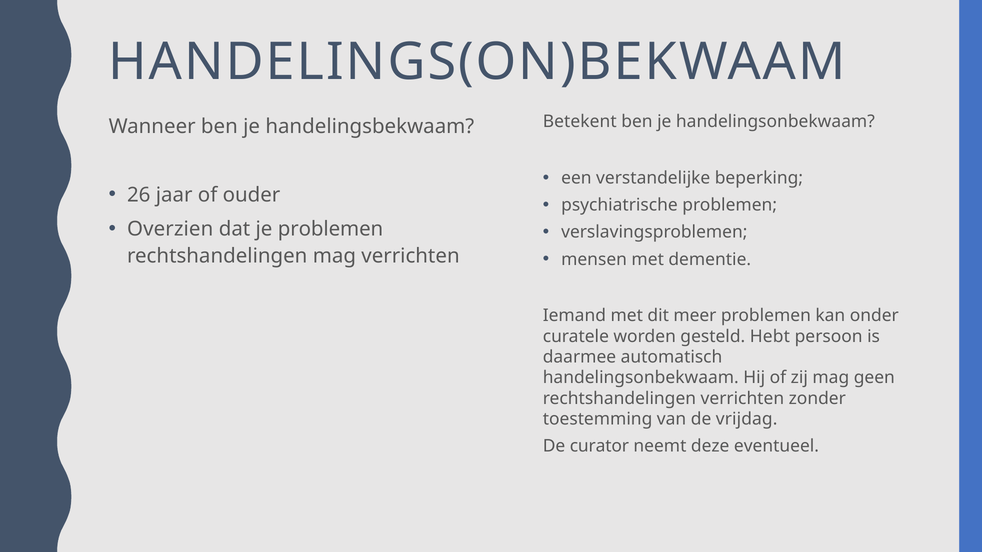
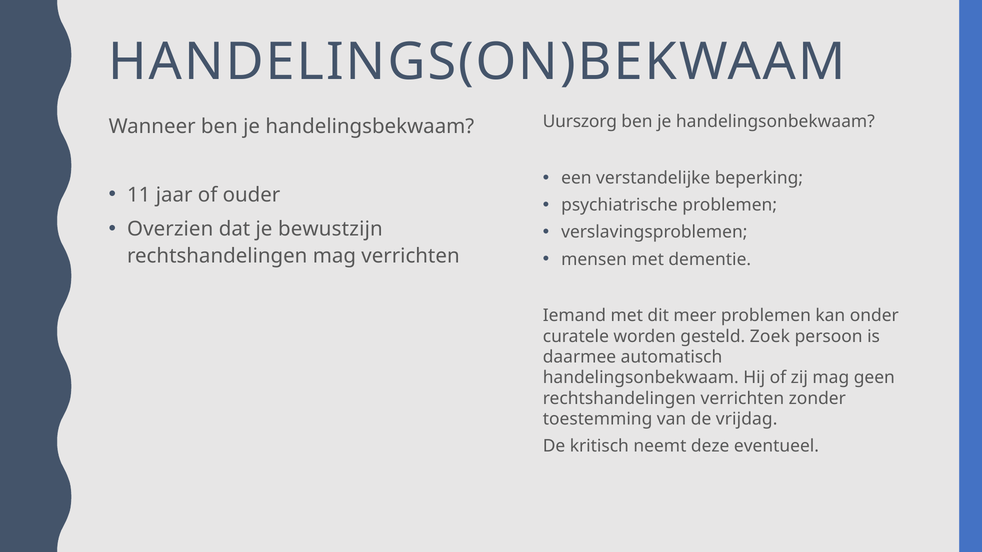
Betekent: Betekent -> Uurszorg
26: 26 -> 11
je problemen: problemen -> bewustzijn
Hebt: Hebt -> Zoek
curator: curator -> kritisch
